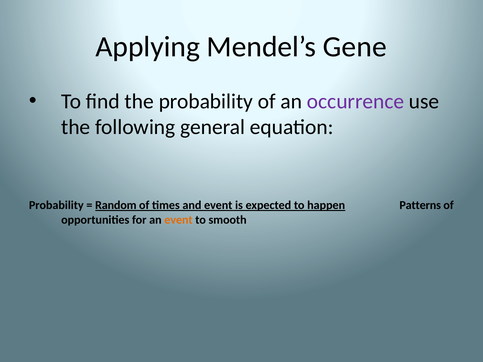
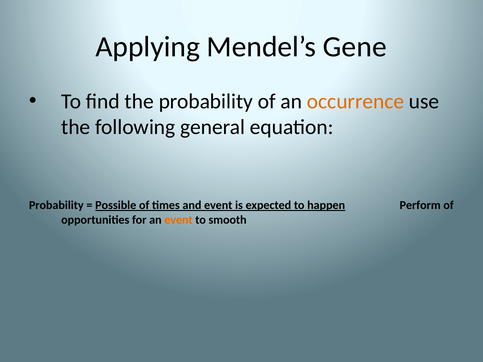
occurrence colour: purple -> orange
Random: Random -> Possible
Patterns: Patterns -> Perform
